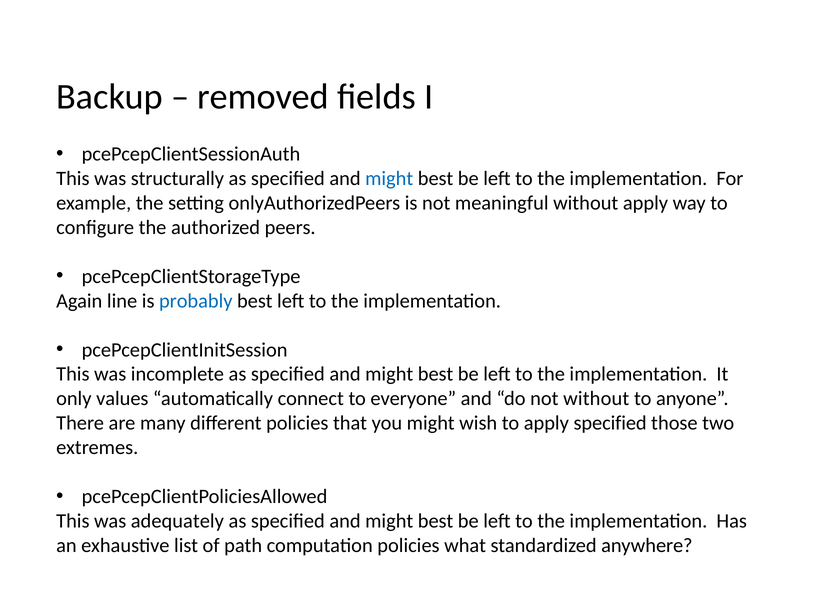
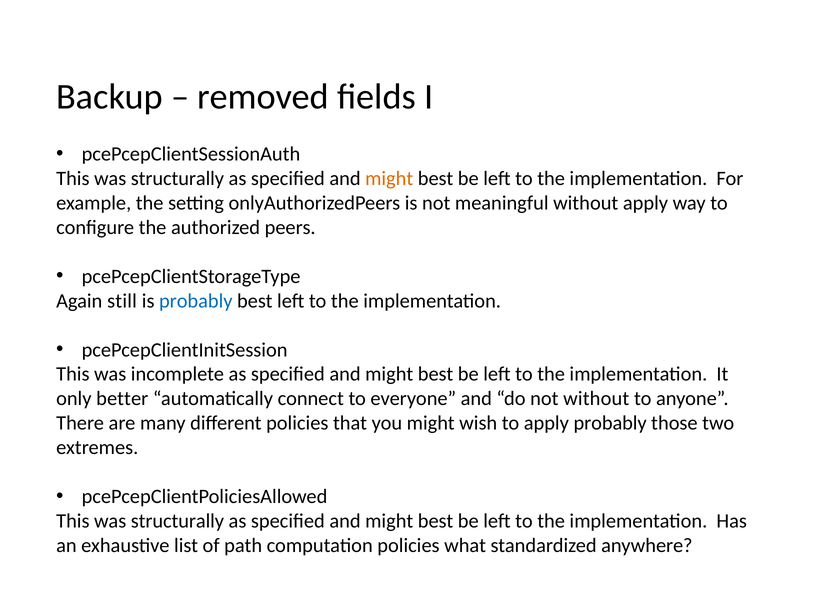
might at (389, 179) colour: blue -> orange
line: line -> still
values: values -> better
apply specified: specified -> probably
adequately at (177, 522): adequately -> structurally
